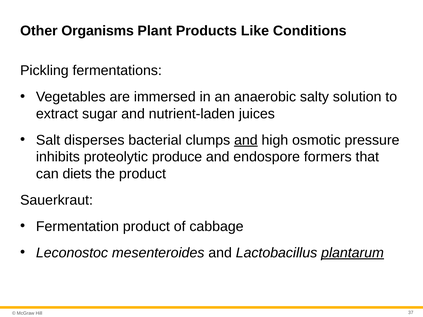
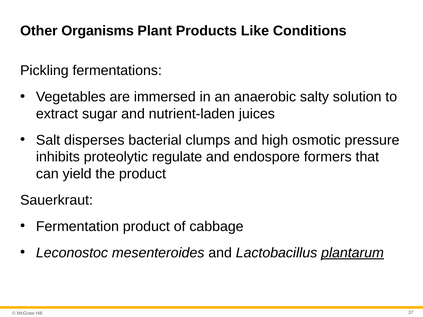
and at (246, 140) underline: present -> none
produce: produce -> regulate
diets: diets -> yield
